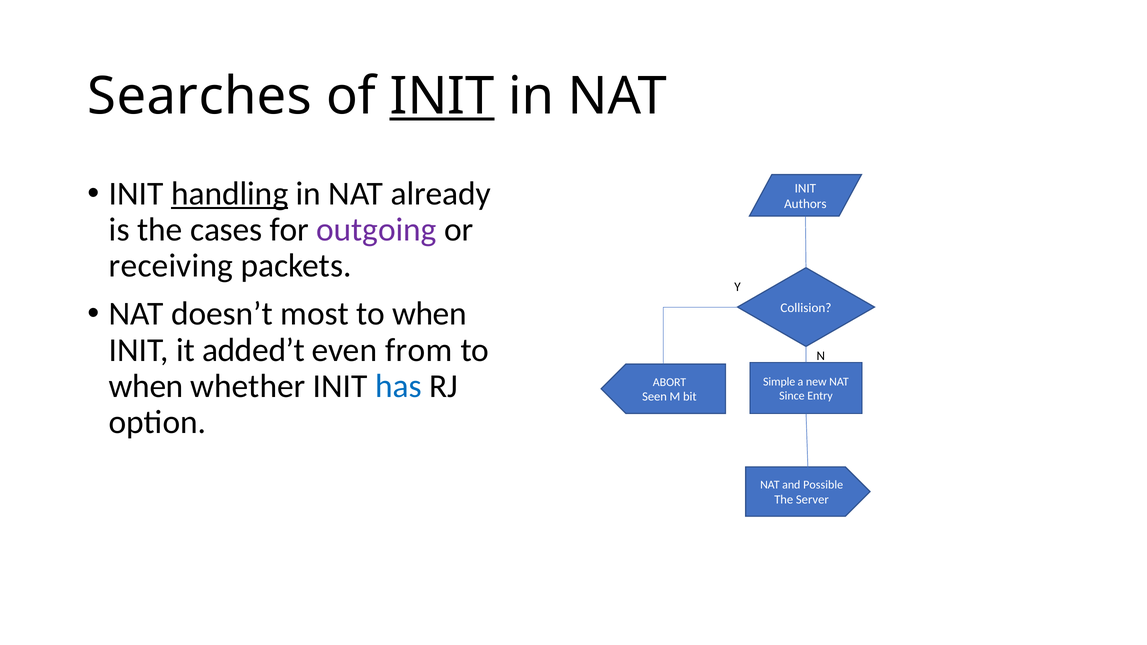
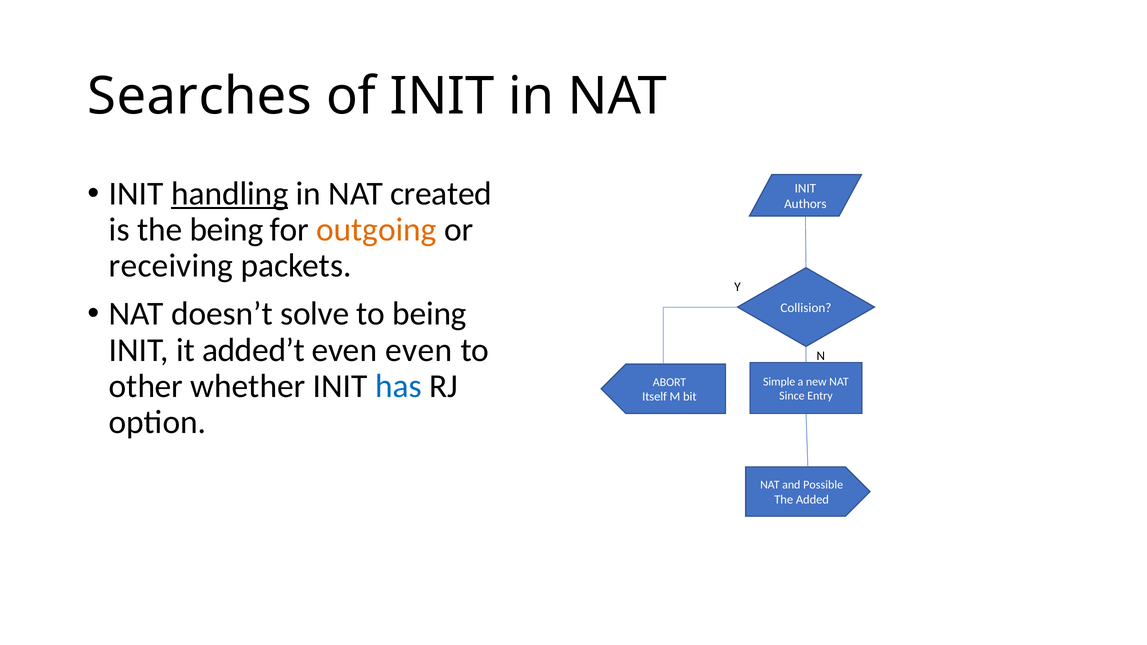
INIT at (442, 96) underline: present -> none
already: already -> created
the cases: cases -> being
outgoing colour: purple -> orange
most: most -> solve
when at (430, 314): when -> being
even from: from -> even
when at (146, 386): when -> other
Seen: Seen -> Itself
Server: Server -> Added
